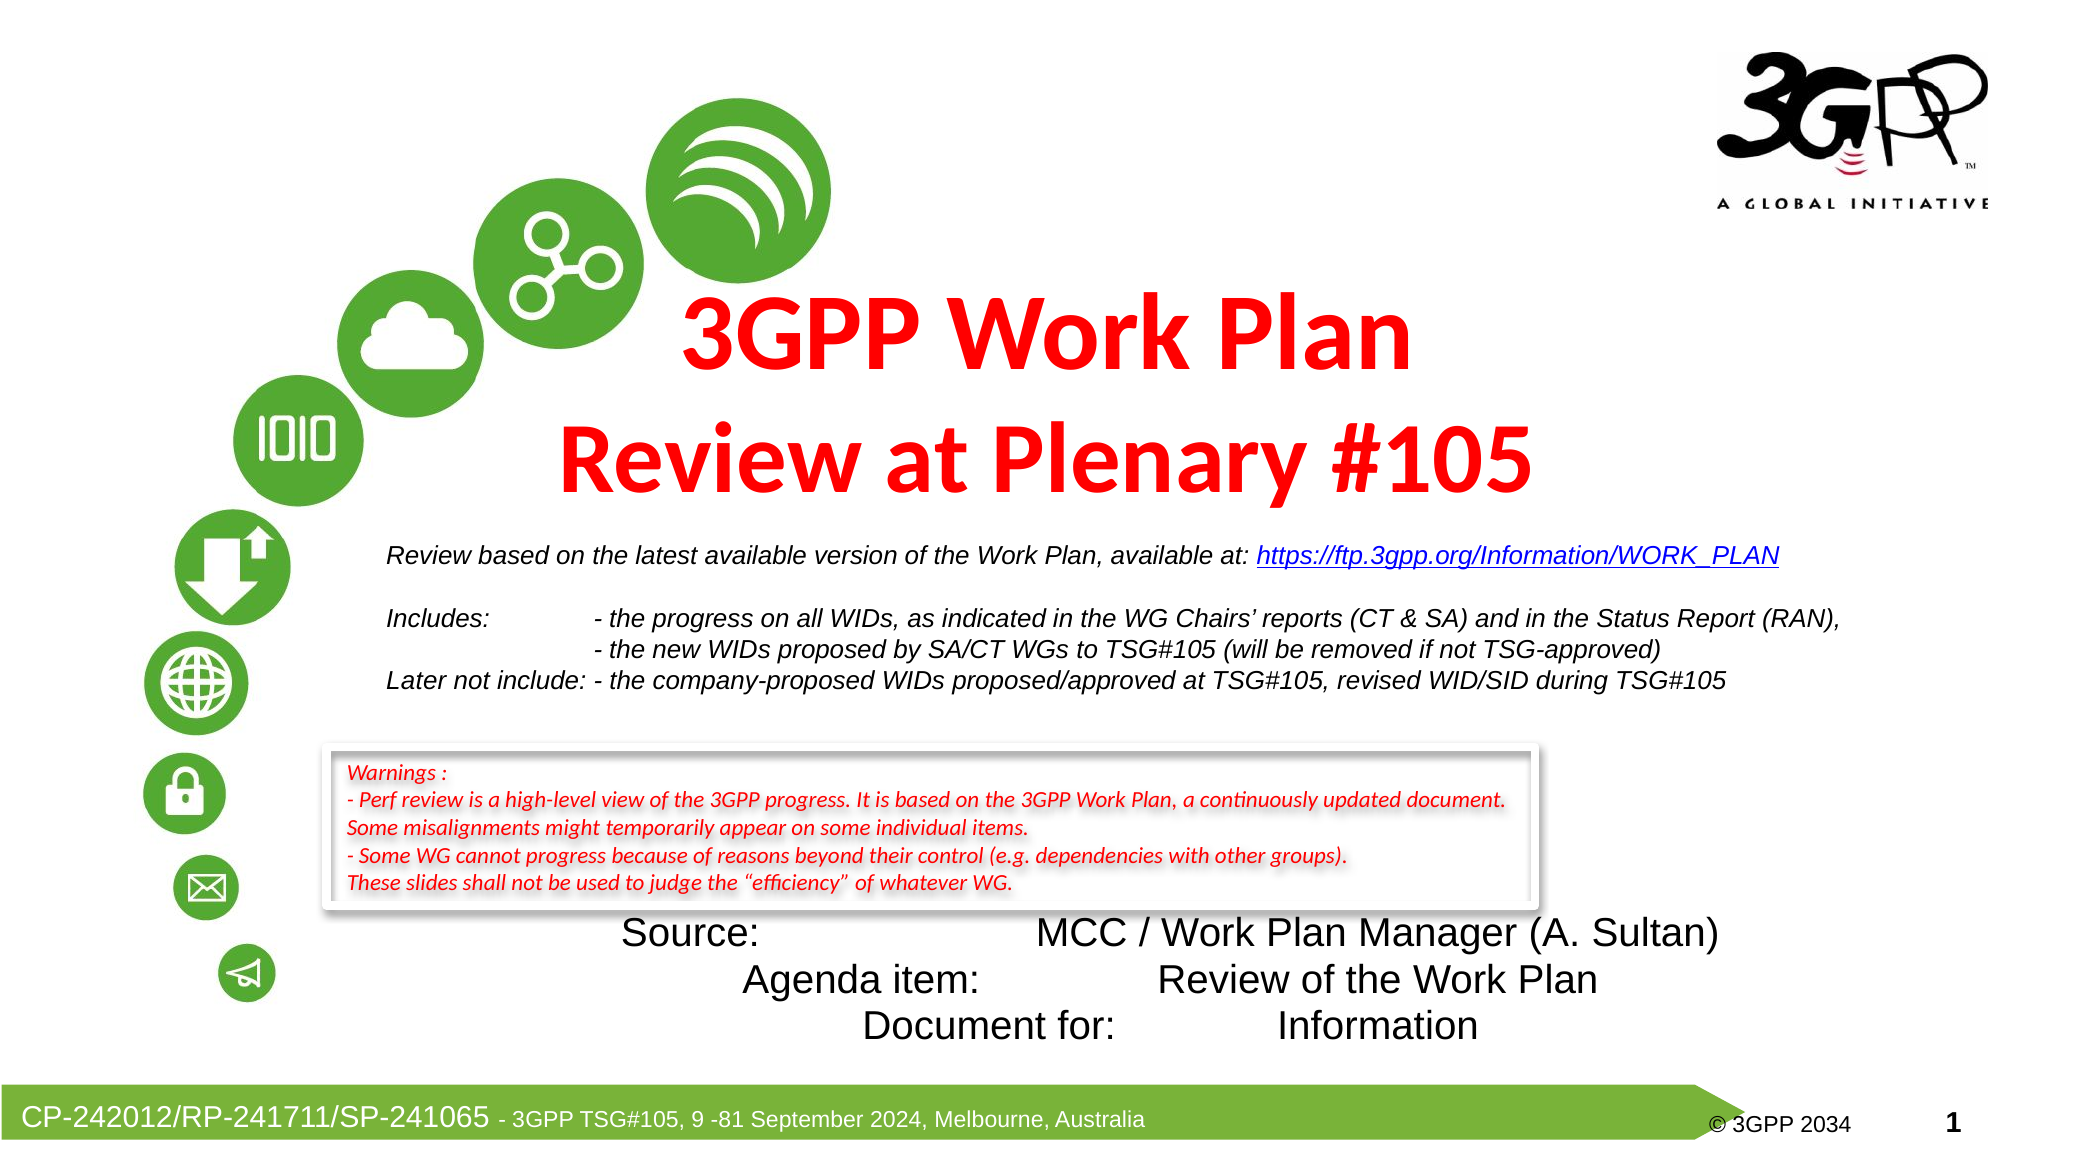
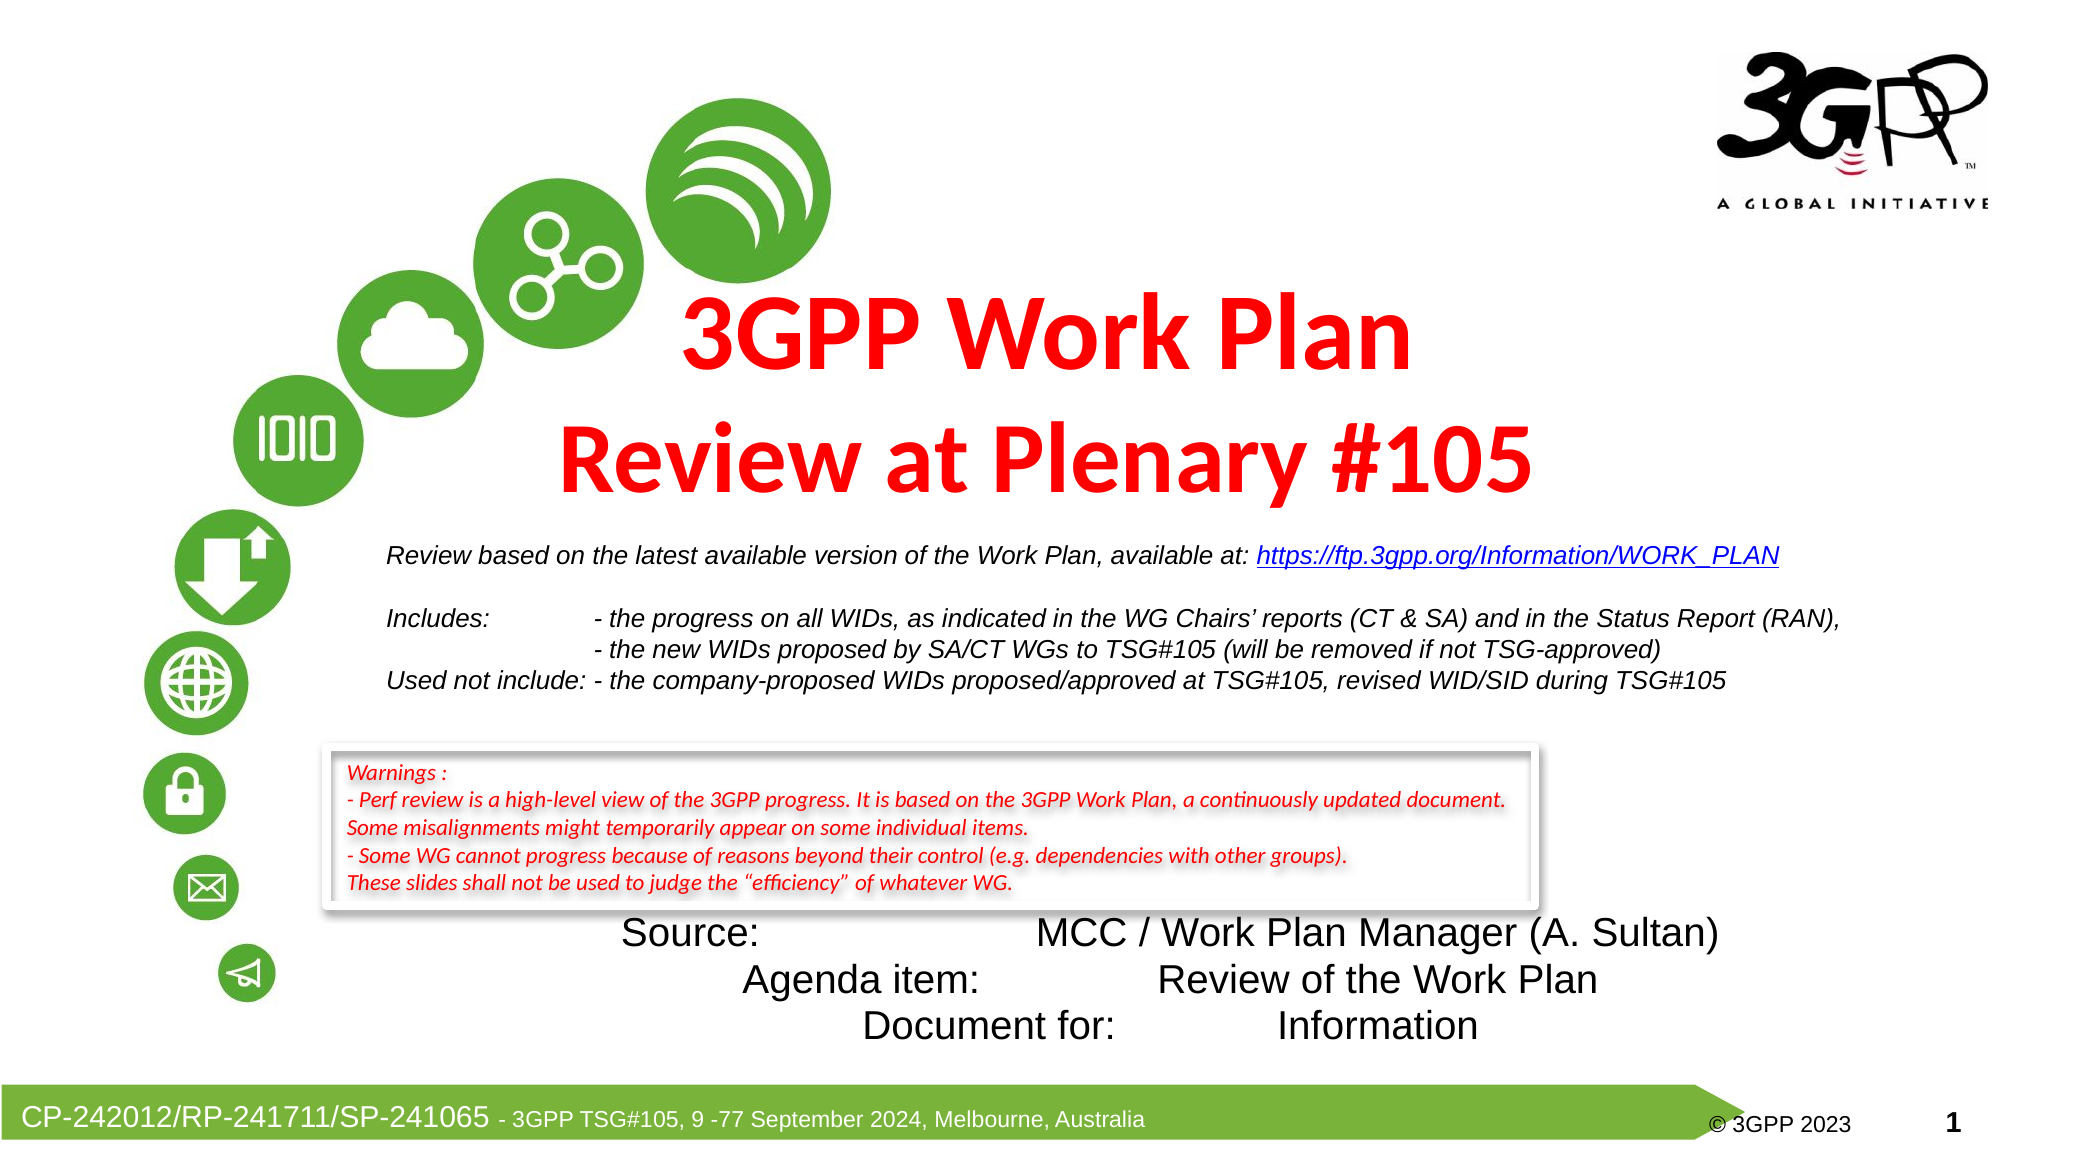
Later at (416, 681): Later -> Used
-81: -81 -> -77
2034: 2034 -> 2023
